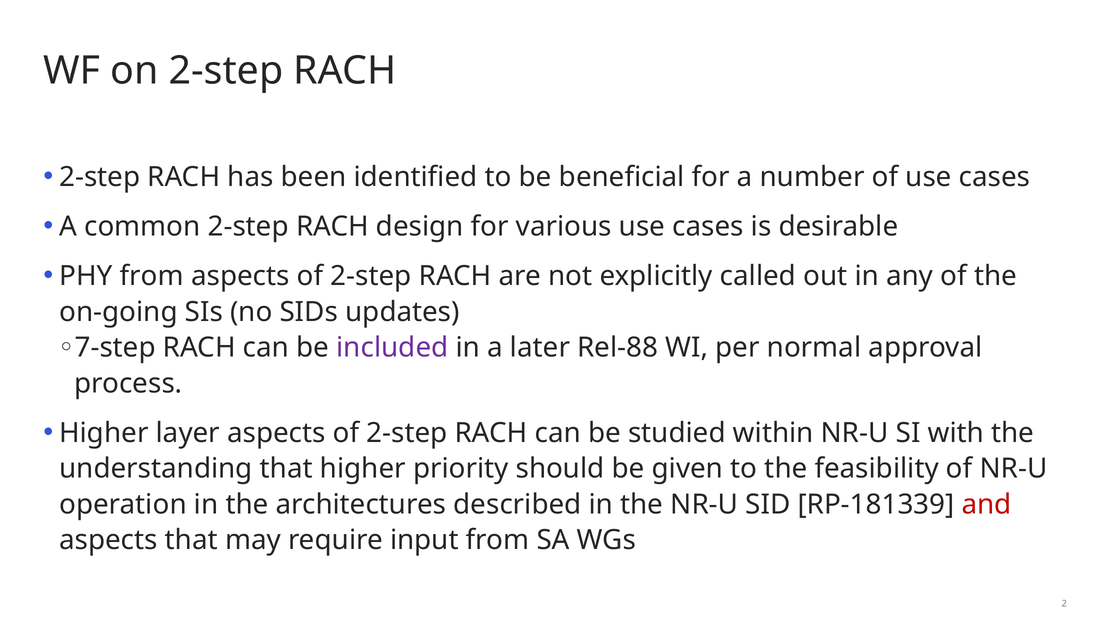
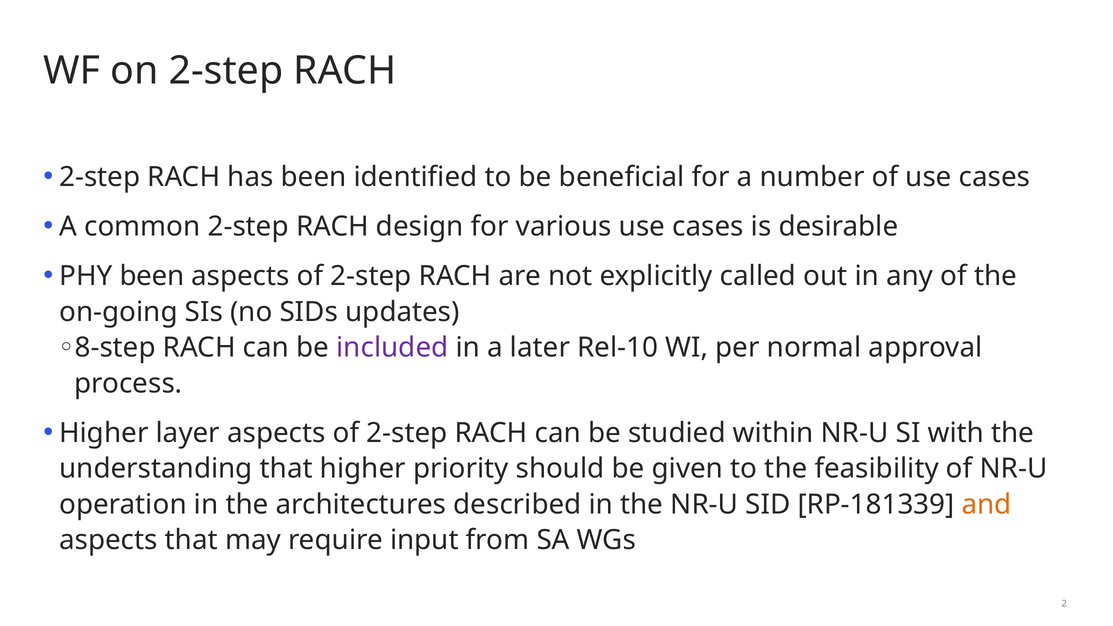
PHY from: from -> been
7-step: 7-step -> 8-step
Rel-88: Rel-88 -> Rel-10
and colour: red -> orange
